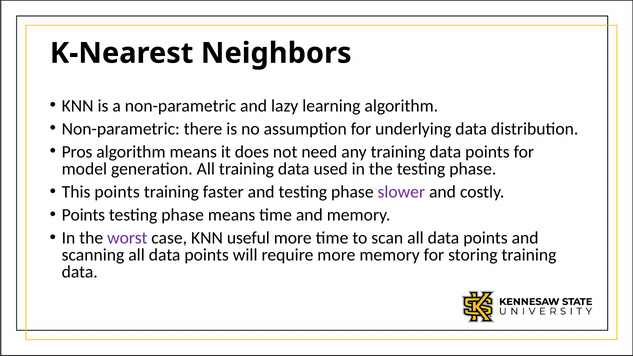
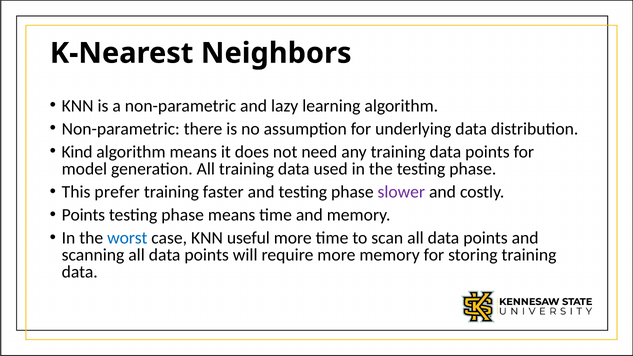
Pros: Pros -> Kind
This points: points -> prefer
worst colour: purple -> blue
